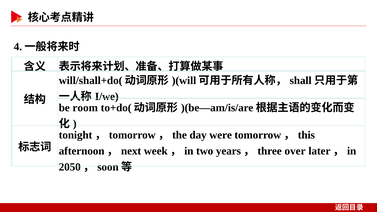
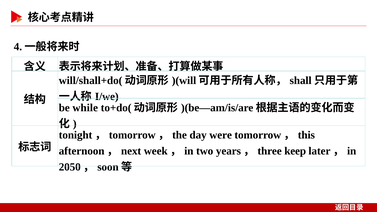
room: room -> while
over: over -> keep
